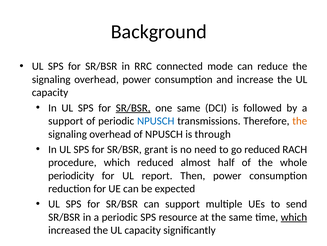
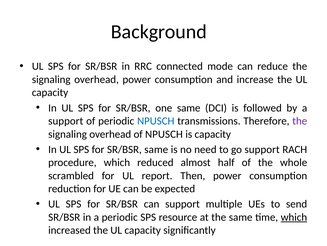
SR/BSR at (133, 108) underline: present -> none
the at (300, 121) colour: orange -> purple
is through: through -> capacity
SR/BSR grant: grant -> same
go reduced: reduced -> support
periodicity: periodicity -> scrambled
